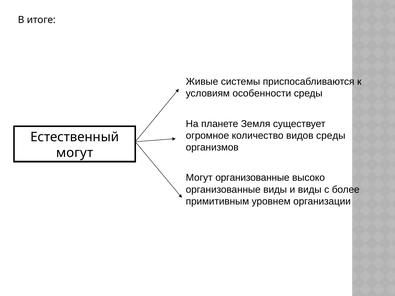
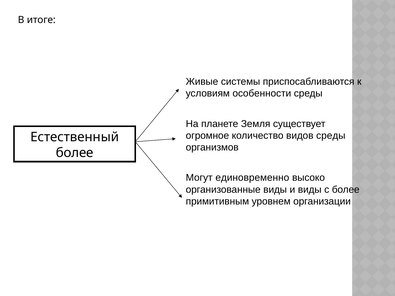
могут at (75, 153): могут -> более
Могут организованные: организованные -> единовременно
